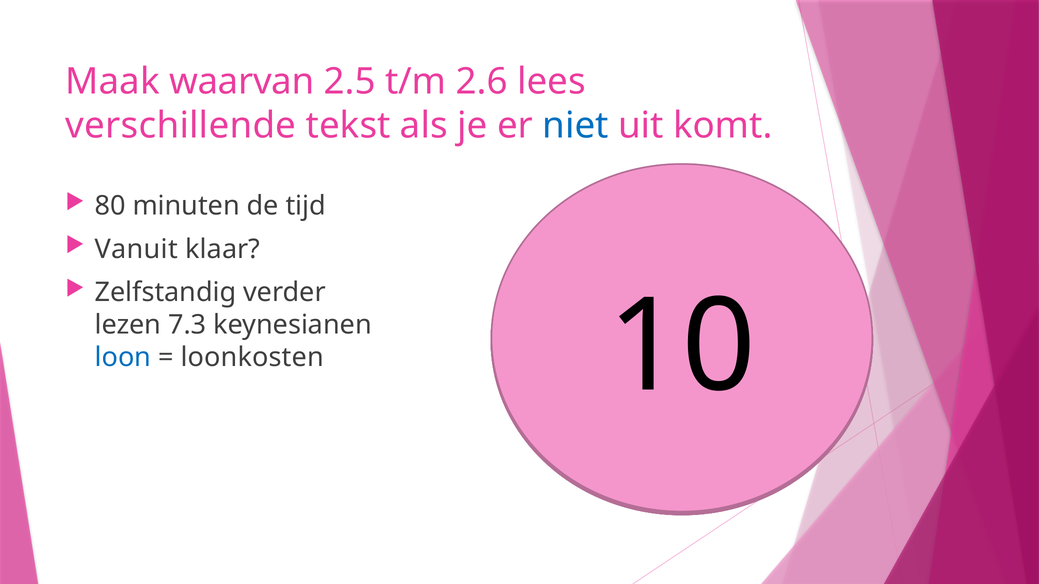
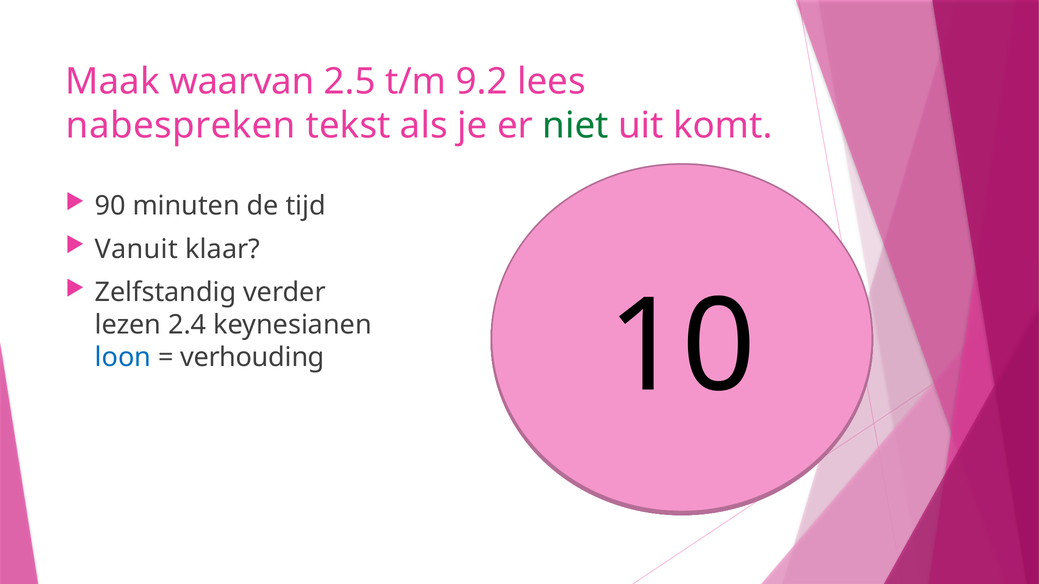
2.6: 2.6 -> 9.2
verschillende: verschillende -> nabespreken
niet colour: blue -> green
80: 80 -> 90
7.3: 7.3 -> 2.4
loonkosten: loonkosten -> verhouding
